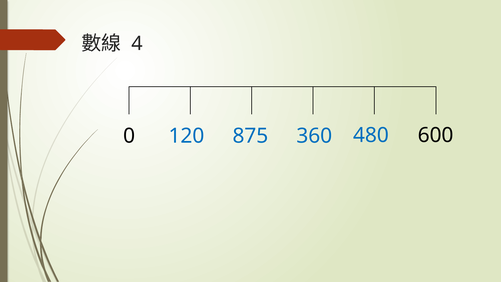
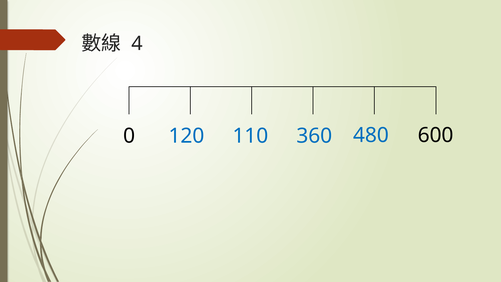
875: 875 -> 110
